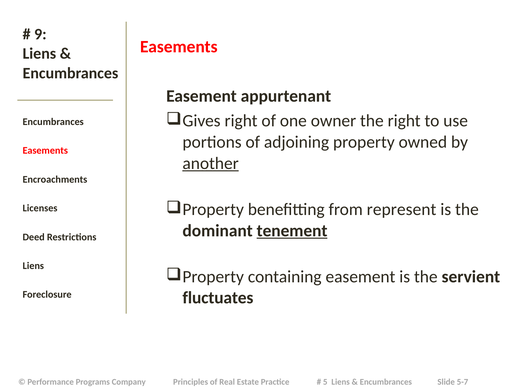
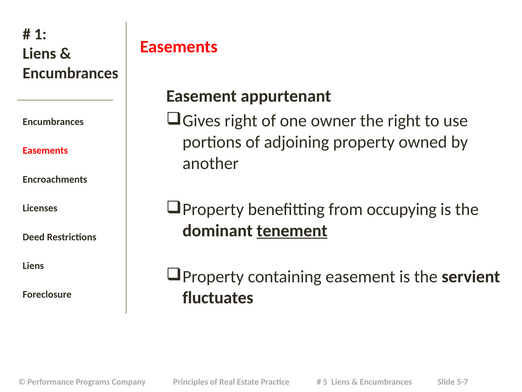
9: 9 -> 1
another underline: present -> none
represent: represent -> occupying
